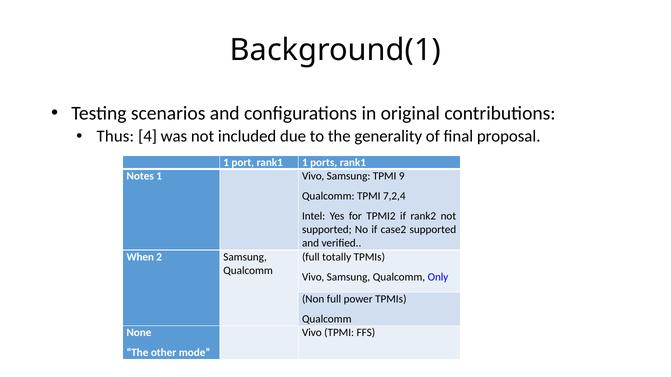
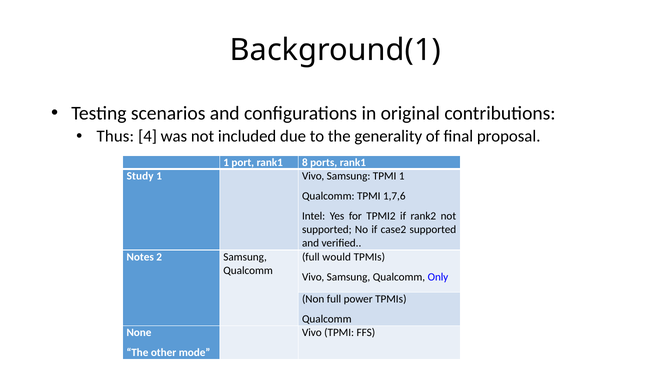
rank1 1: 1 -> 8
Notes: Notes -> Study
TPMI 9: 9 -> 1
7,2,4: 7,2,4 -> 1,7,6
When: When -> Notes
totally: totally -> would
